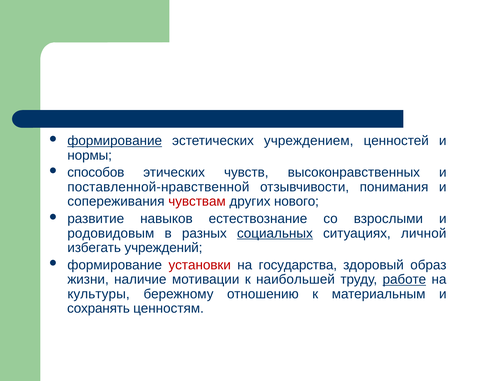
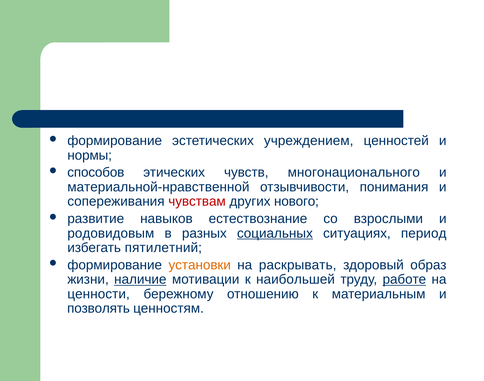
формирование at (115, 141) underline: present -> none
высоконравственных: высоконравственных -> многонационального
поставленной-нравственной: поставленной-нравственной -> материальной-нравственной
личной: личной -> период
учреждений: учреждений -> пятилетний
установки colour: red -> orange
государства: государства -> раскрывать
наличие underline: none -> present
культуры: культуры -> ценности
сохранять: сохранять -> позволять
